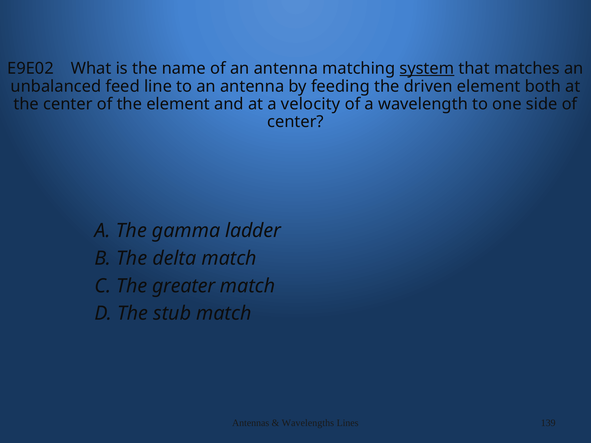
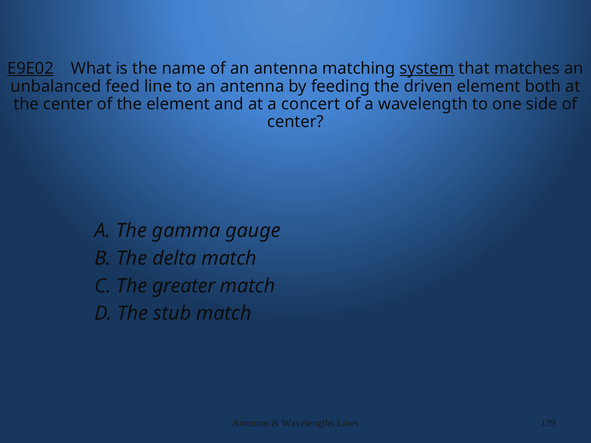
E9E02 underline: none -> present
velocity: velocity -> concert
ladder: ladder -> gauge
